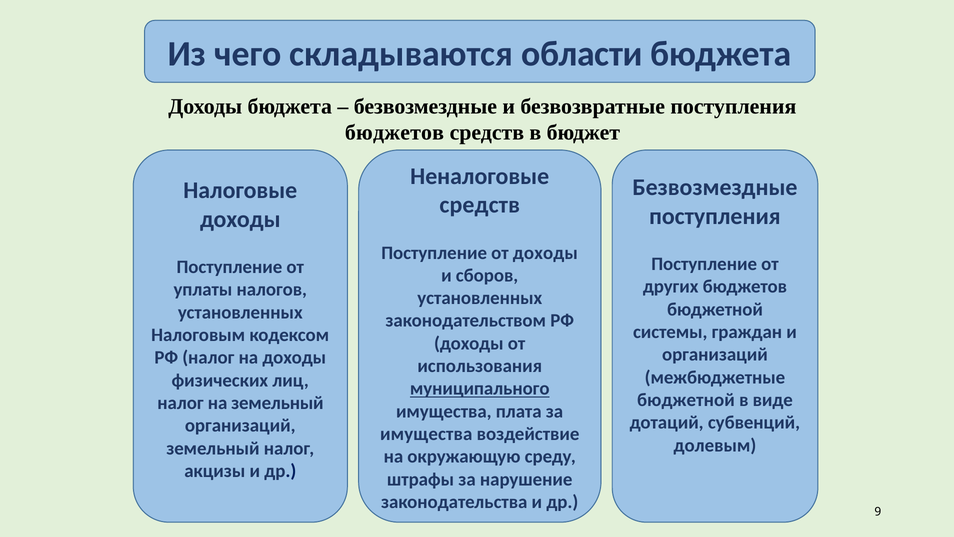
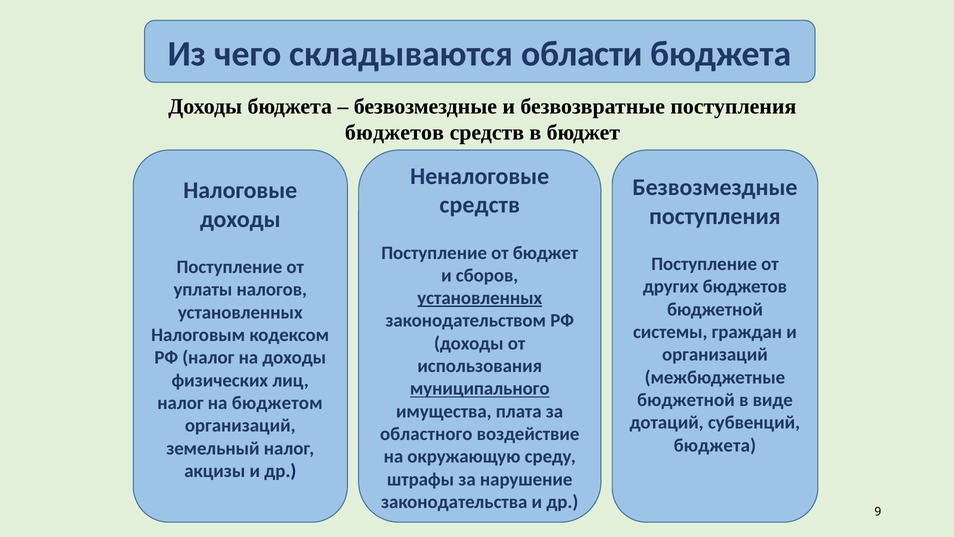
от доходы: доходы -> бюджет
установленных at (480, 298) underline: none -> present
на земельный: земельный -> бюджетом
имущества at (426, 434): имущества -> областного
долевым at (715, 445): долевым -> бюджета
